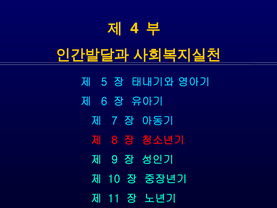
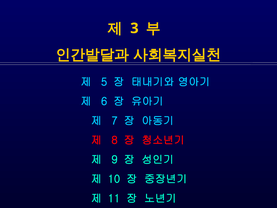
4: 4 -> 3
